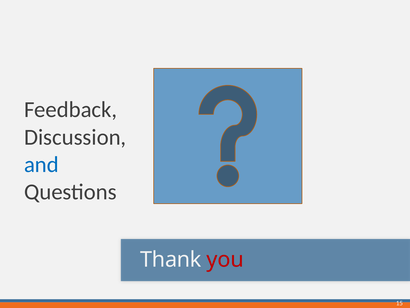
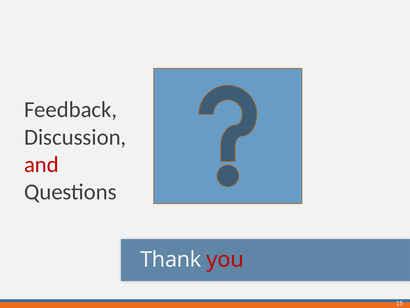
and colour: blue -> red
